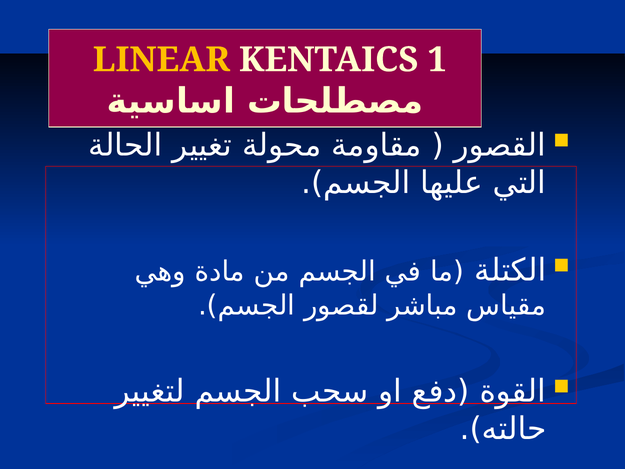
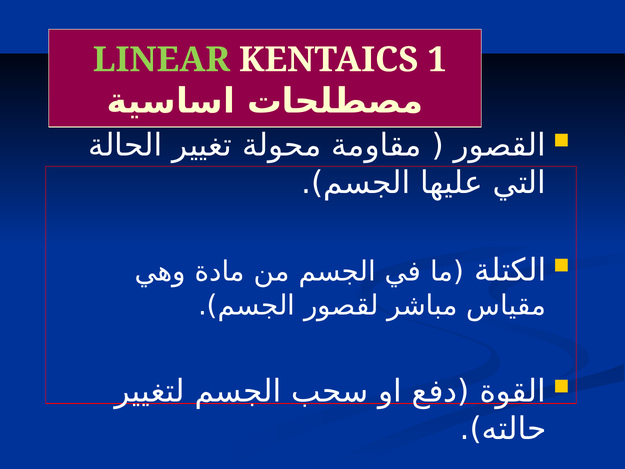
LINEAR colour: yellow -> light green
